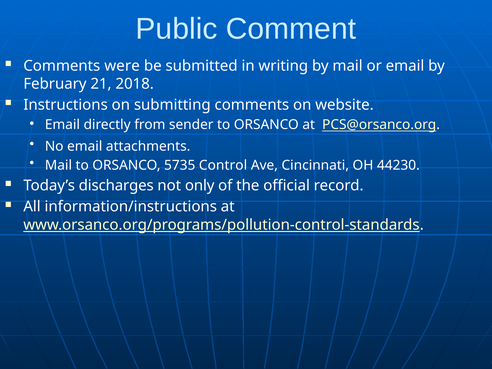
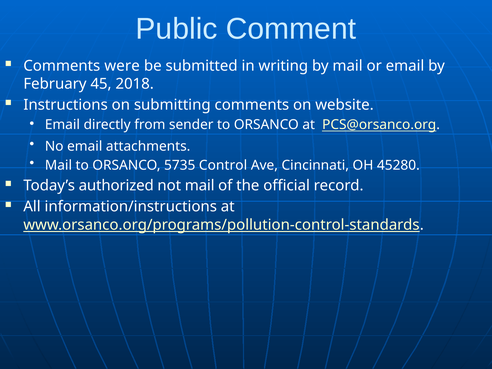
21: 21 -> 45
44230: 44230 -> 45280
discharges: discharges -> authorized
not only: only -> mail
